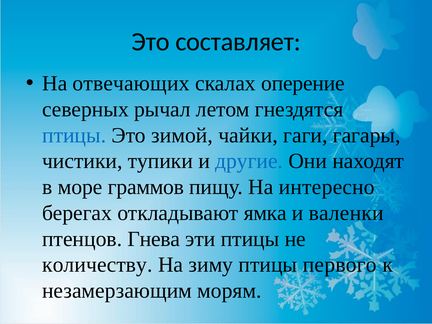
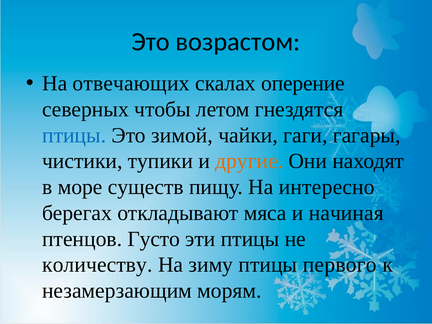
составляет: составляет -> возрастом
рычал: рычал -> чтобы
другие colour: blue -> orange
граммов: граммов -> существ
ямка: ямка -> мяса
валенки: валенки -> начиная
Гнева: Гнева -> Густо
